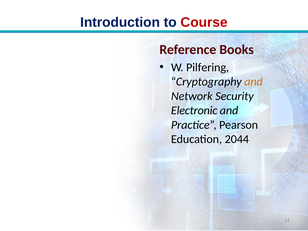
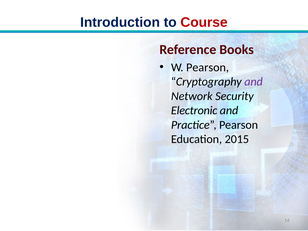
W Pilfering: Pilfering -> Pearson
and at (254, 82) colour: orange -> purple
2044: 2044 -> 2015
